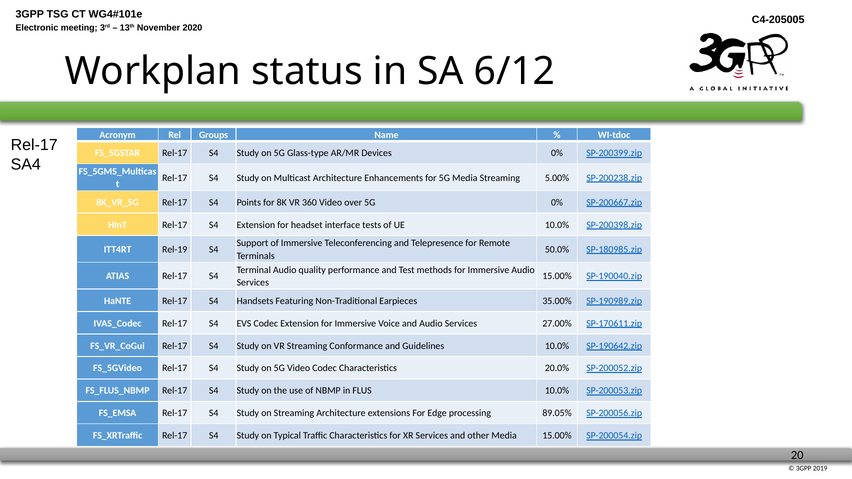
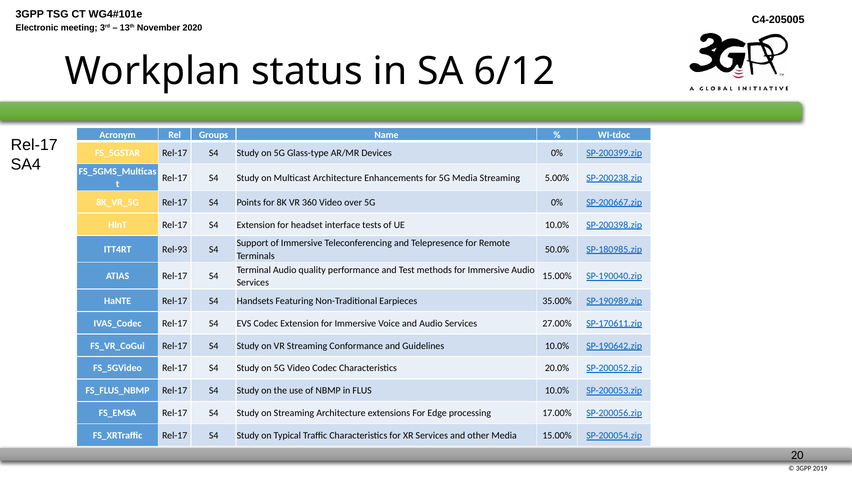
Rel-19: Rel-19 -> Rel-93
89.05%: 89.05% -> 17.00%
